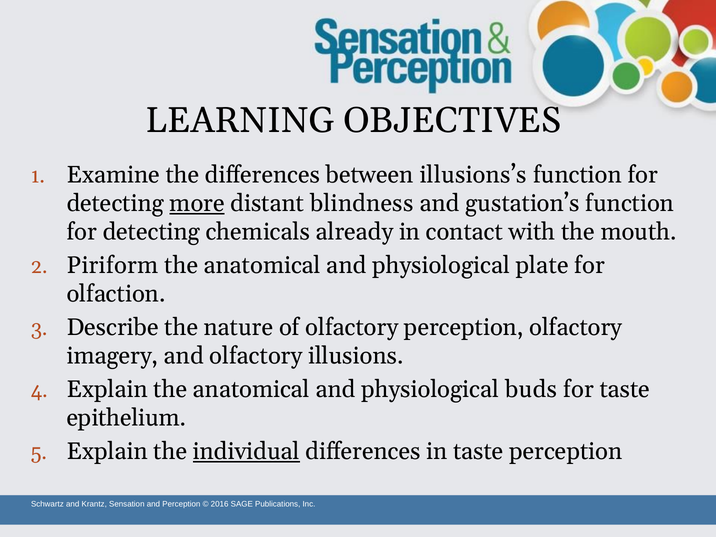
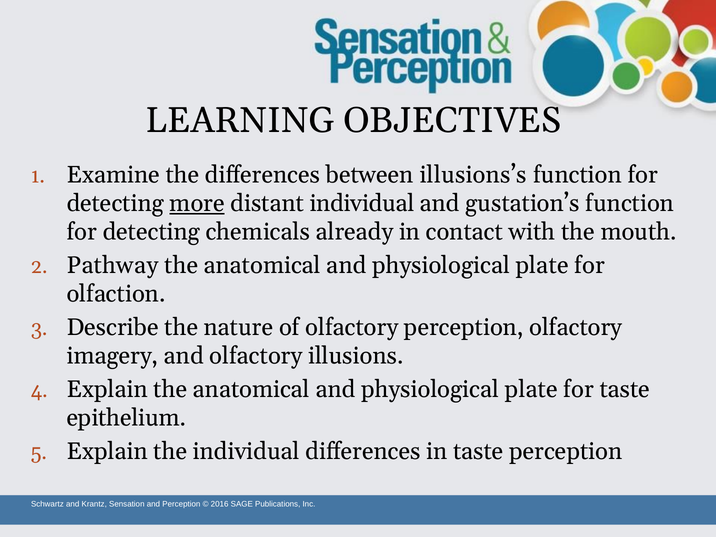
distant blindness: blindness -> individual
Piriform: Piriform -> Pathway
buds at (531, 389): buds -> plate
individual at (246, 452) underline: present -> none
